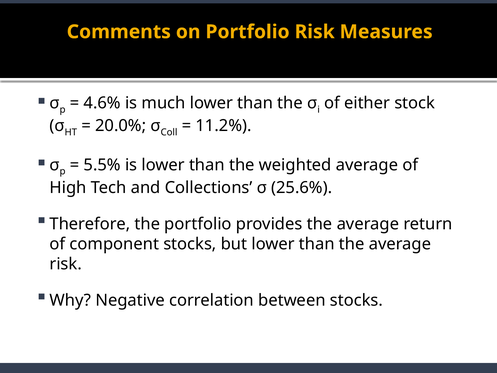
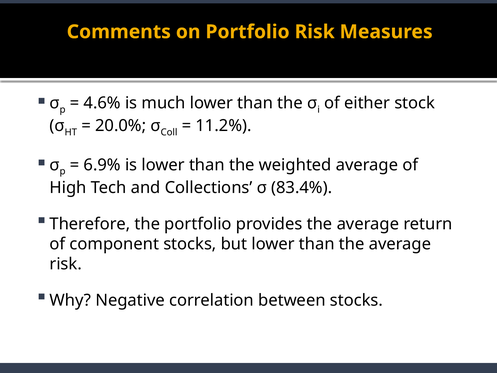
5.5%: 5.5% -> 6.9%
25.6%: 25.6% -> 83.4%
